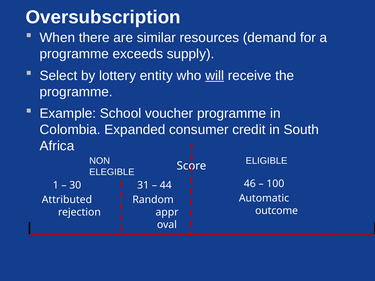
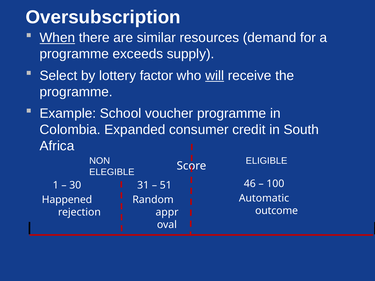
When underline: none -> present
entity: entity -> factor
44: 44 -> 51
Attributed: Attributed -> Happened
